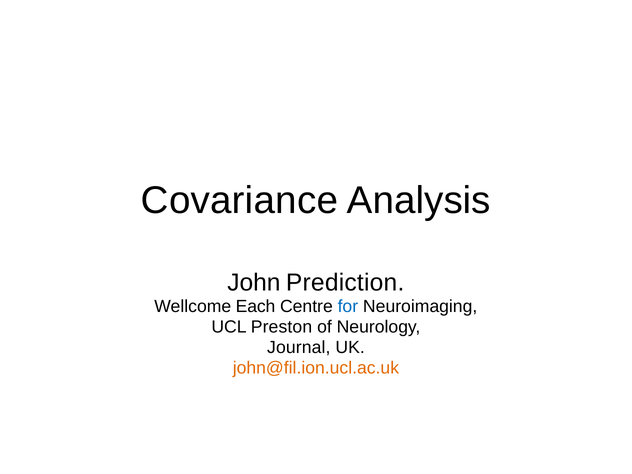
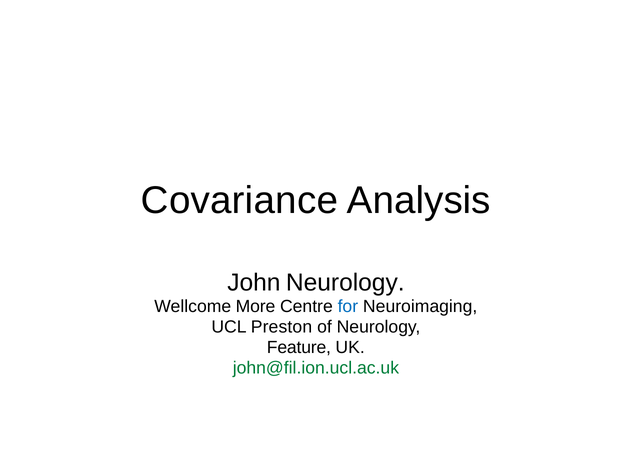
John Prediction: Prediction -> Neurology
Each: Each -> More
Journal: Journal -> Feature
john@fil.ion.ucl.ac.uk colour: orange -> green
